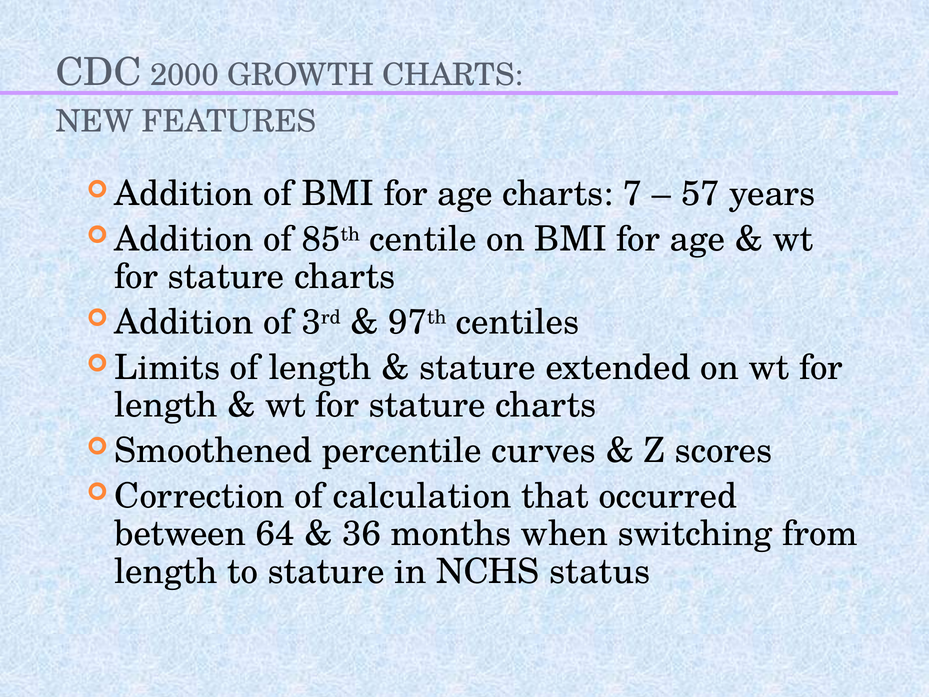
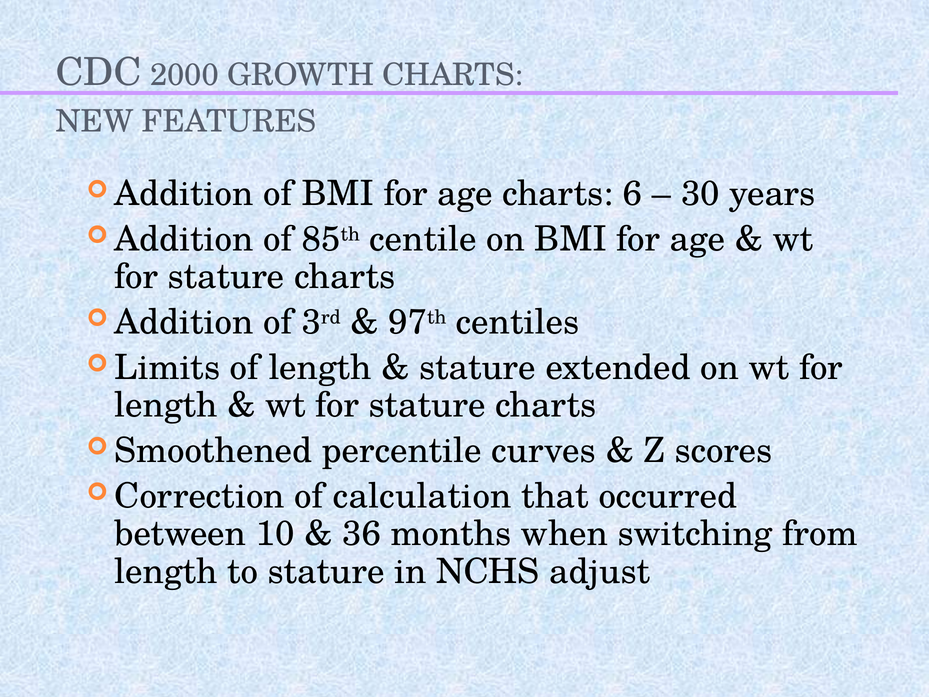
7: 7 -> 6
57: 57 -> 30
64: 64 -> 10
status: status -> adjust
